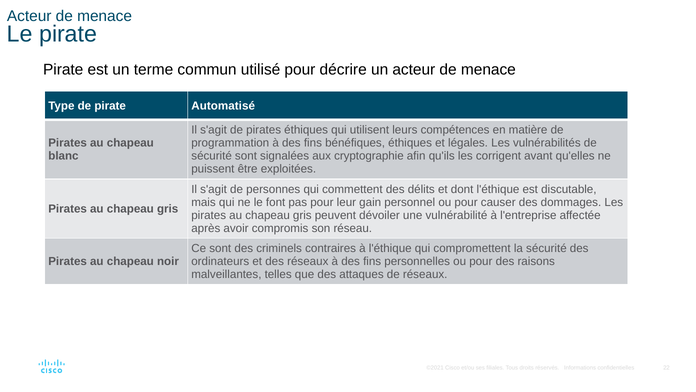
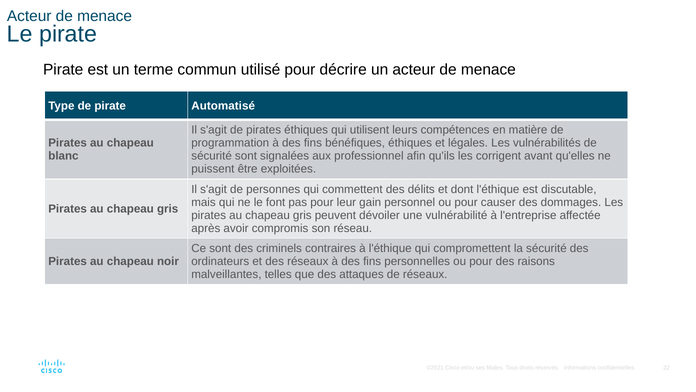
cryptographie: cryptographie -> professionnel
